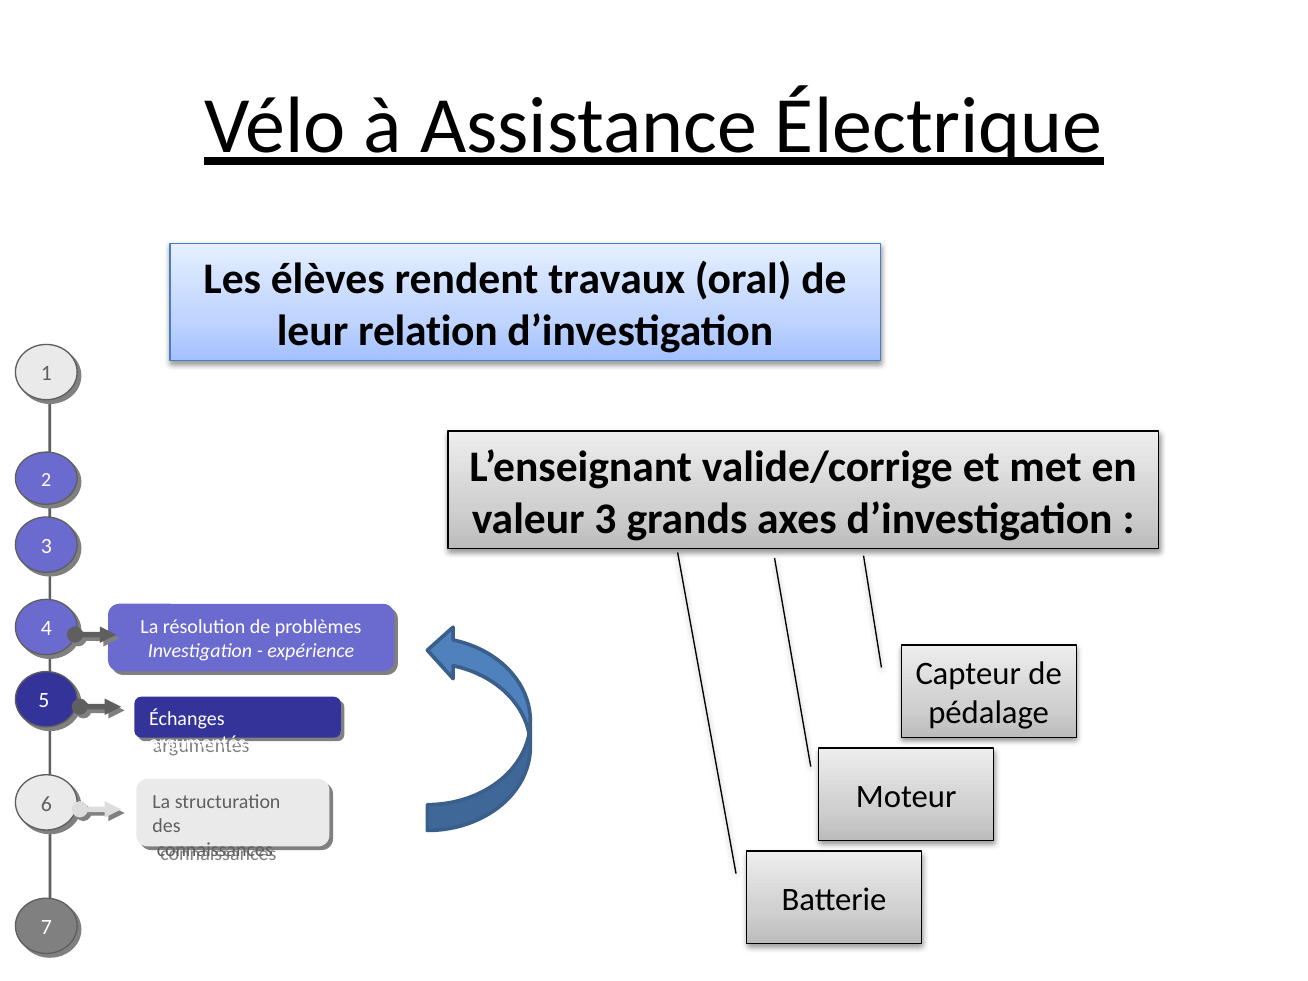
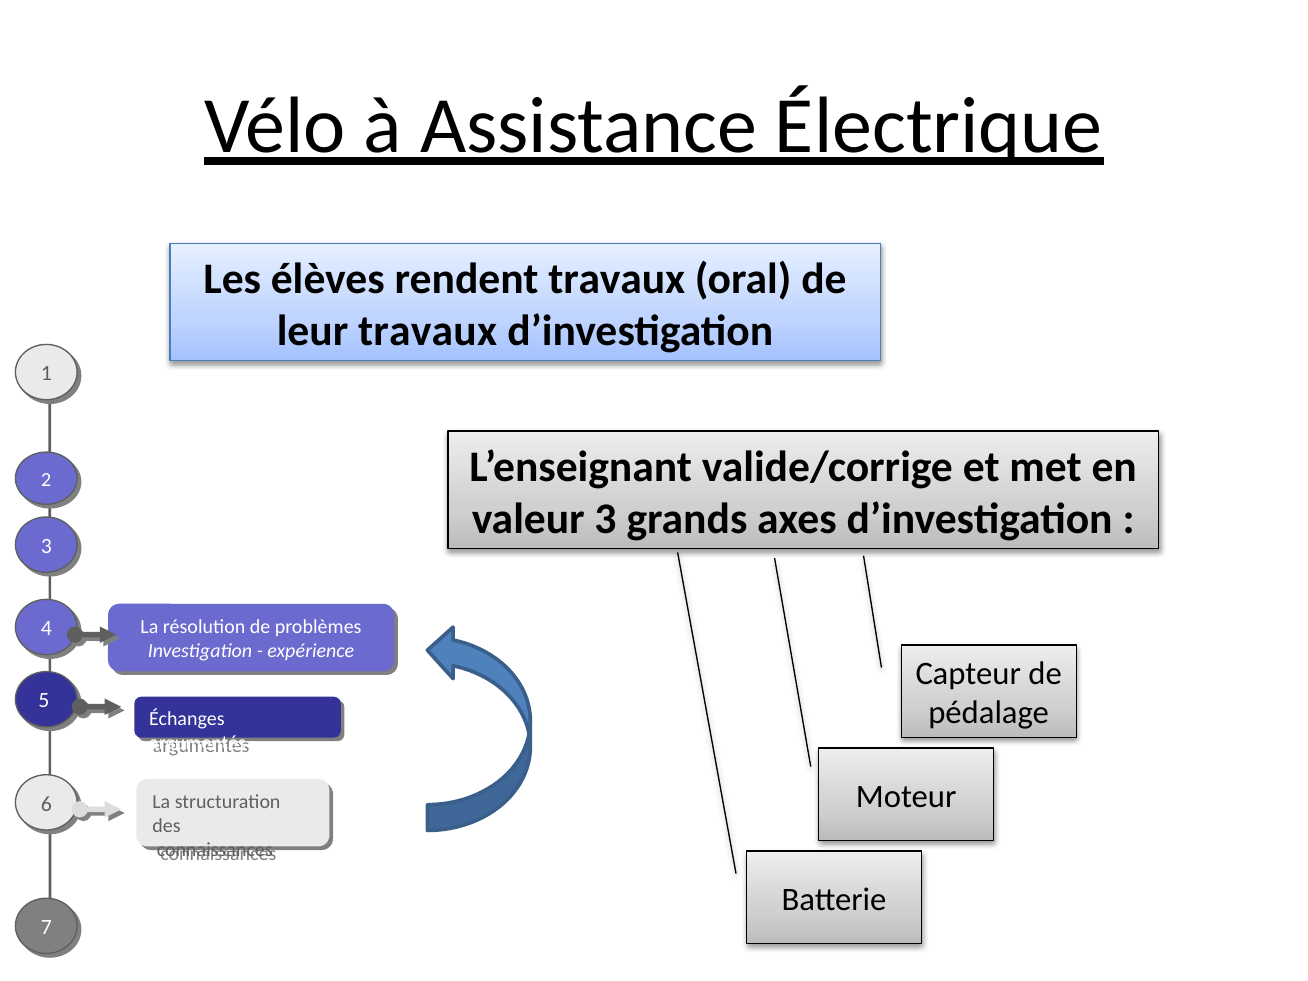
leur relation: relation -> travaux
